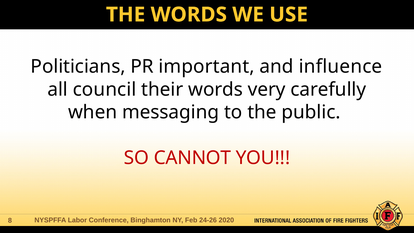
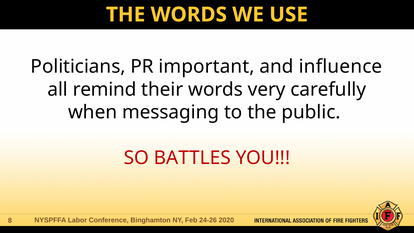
council: council -> remind
CANNOT: CANNOT -> BATTLES
